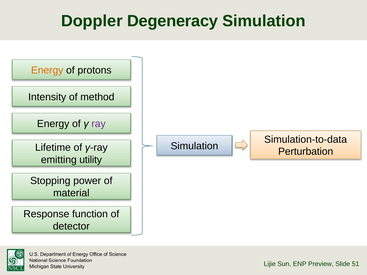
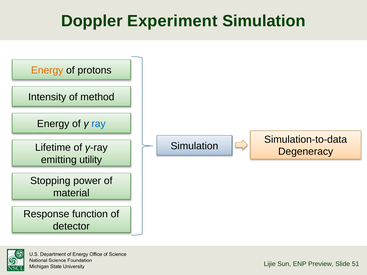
Degeneracy: Degeneracy -> Experiment
ray colour: purple -> blue
Perturbation: Perturbation -> Degeneracy
